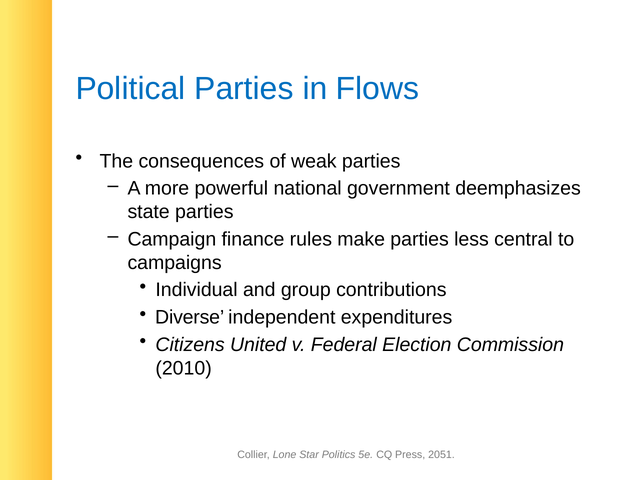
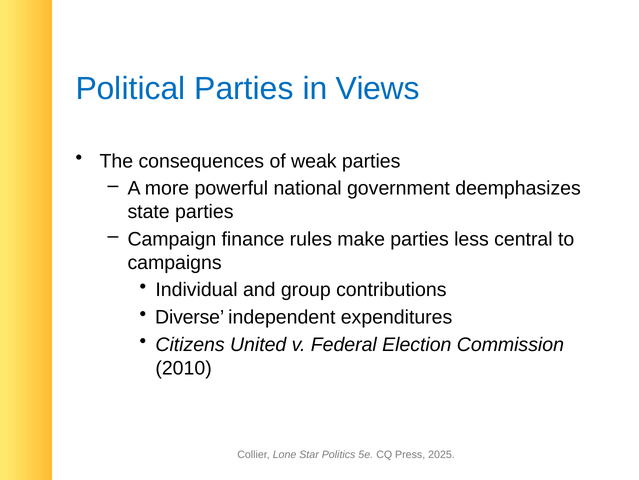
Flows: Flows -> Views
2051: 2051 -> 2025
